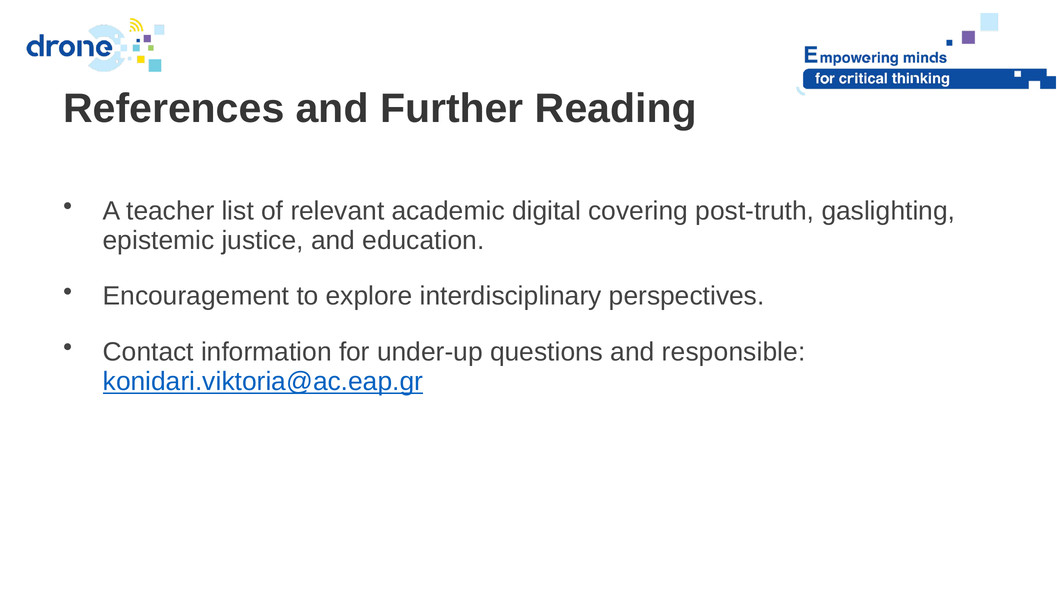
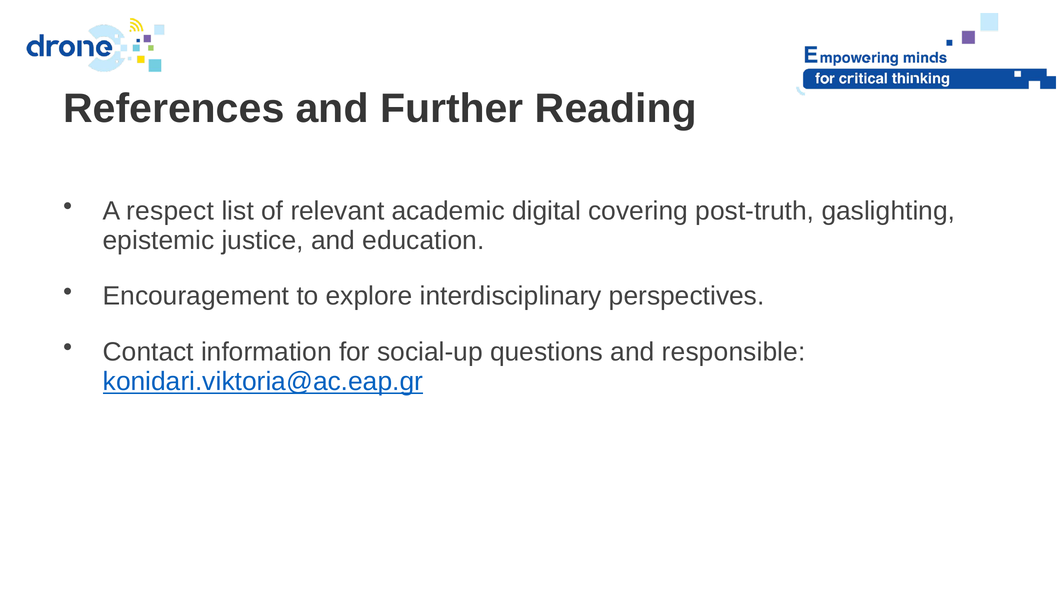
teacher: teacher -> respect
under-up: under-up -> social-up
